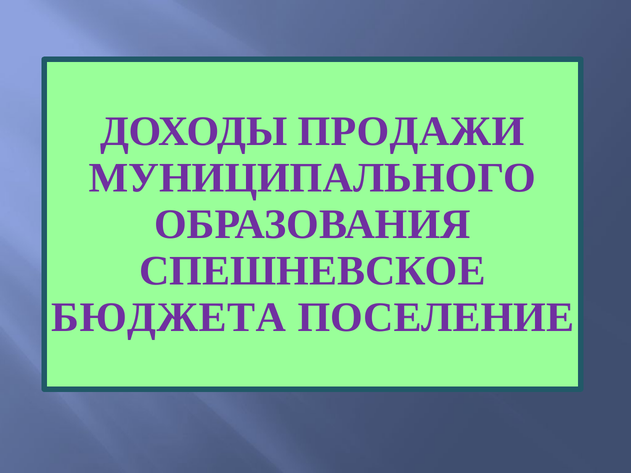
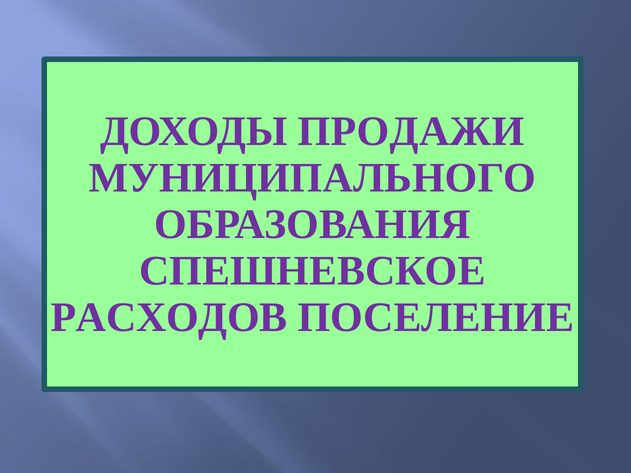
БЮДЖЕТА: БЮДЖЕТА -> РАСХОДОВ
